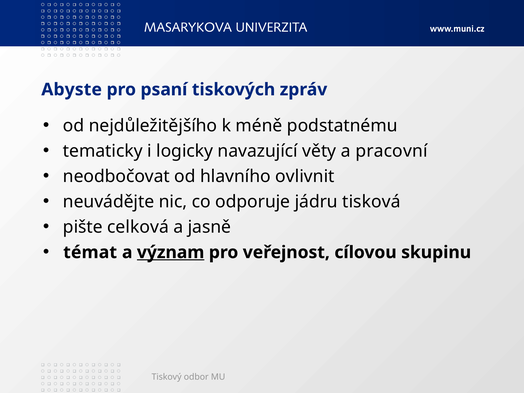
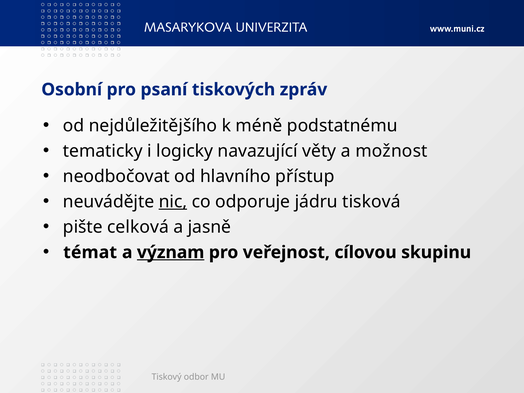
Abyste: Abyste -> Osobní
pracovní: pracovní -> možnost
ovlivnit: ovlivnit -> přístup
nic underline: none -> present
